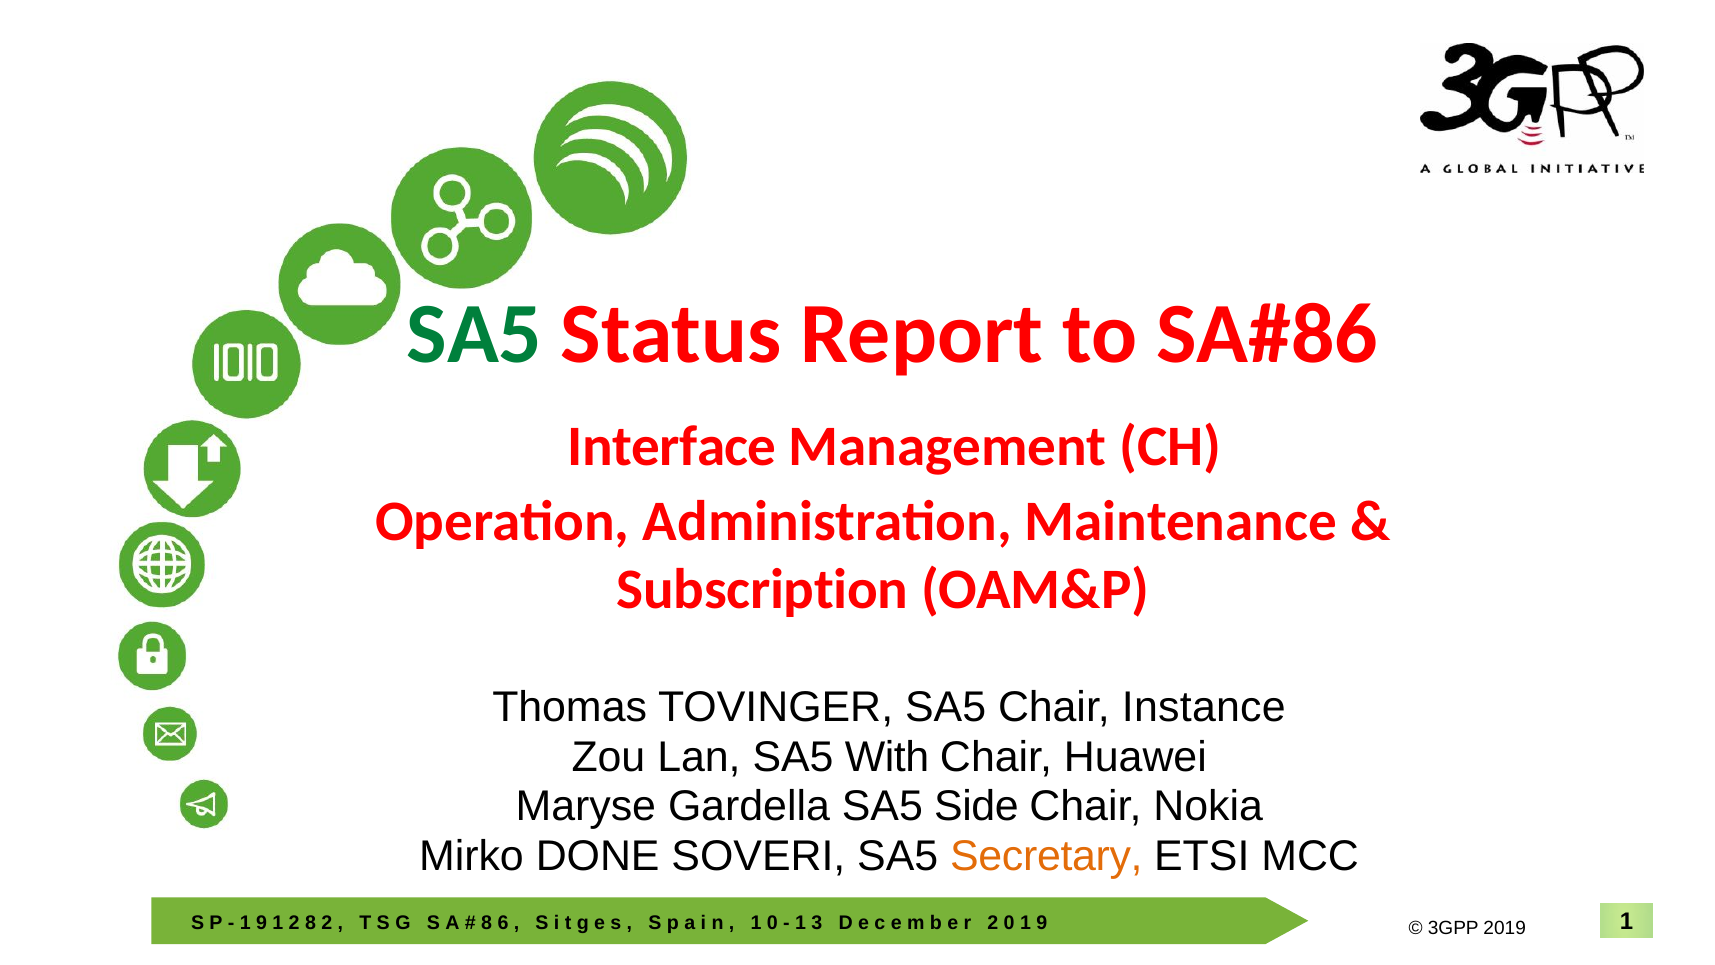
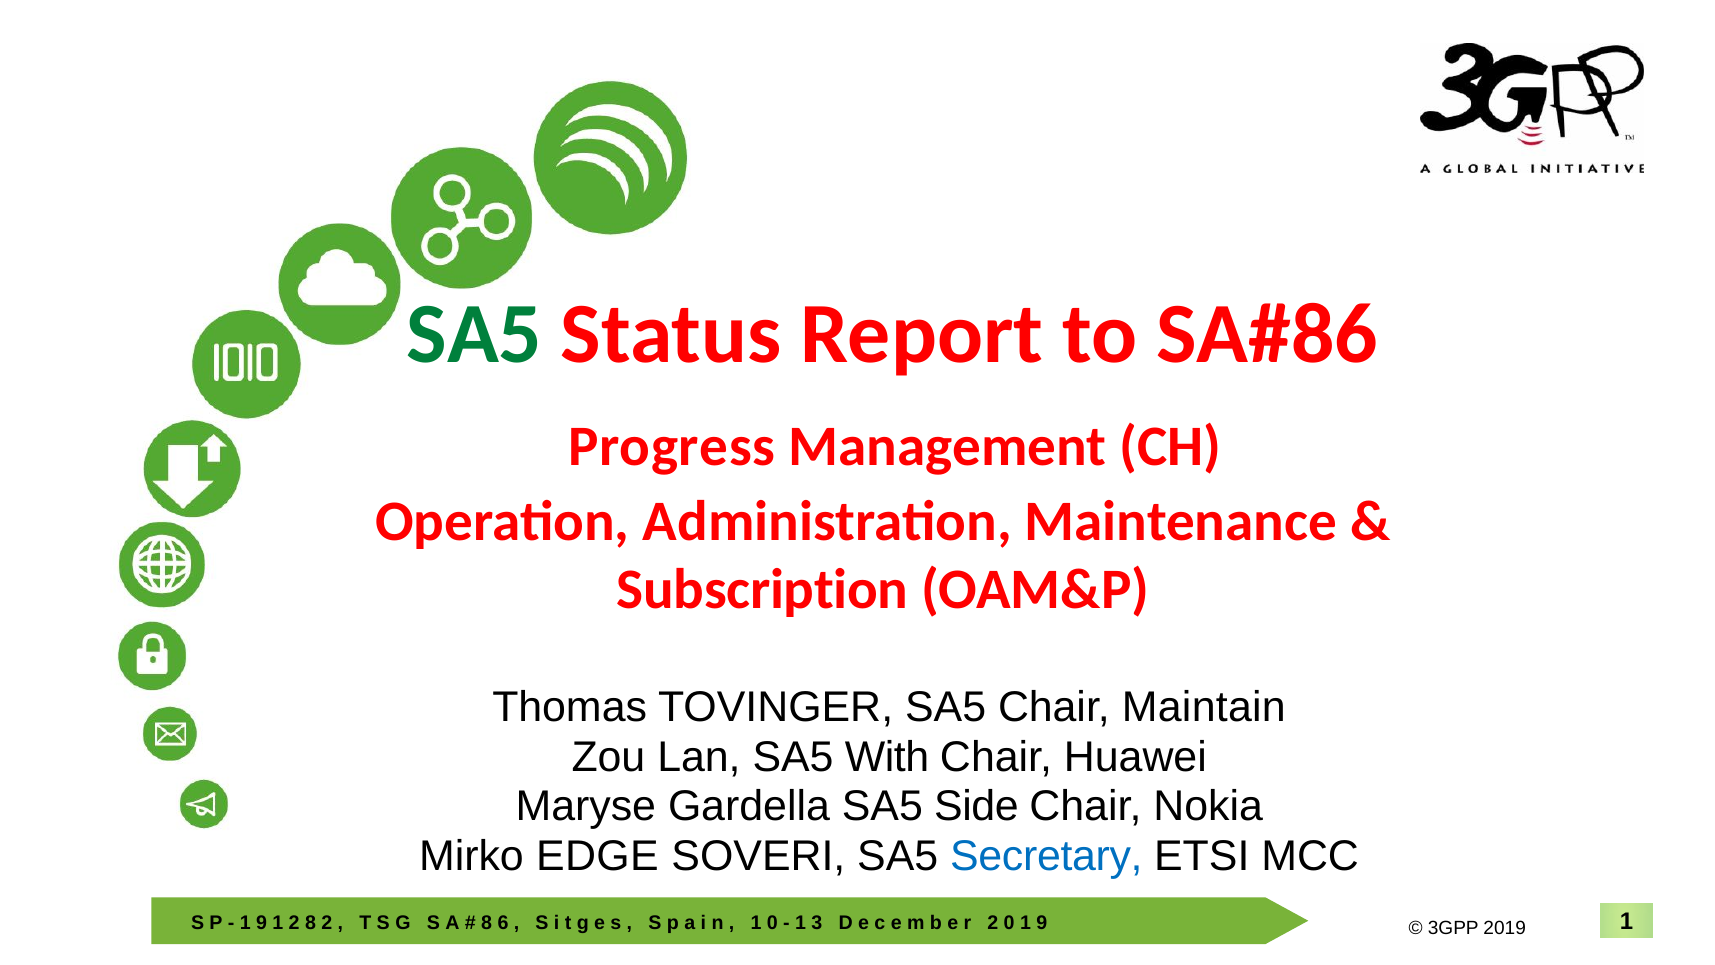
Interface: Interface -> Progress
Instance: Instance -> Maintain
DONE: DONE -> EDGE
Secretary colour: orange -> blue
